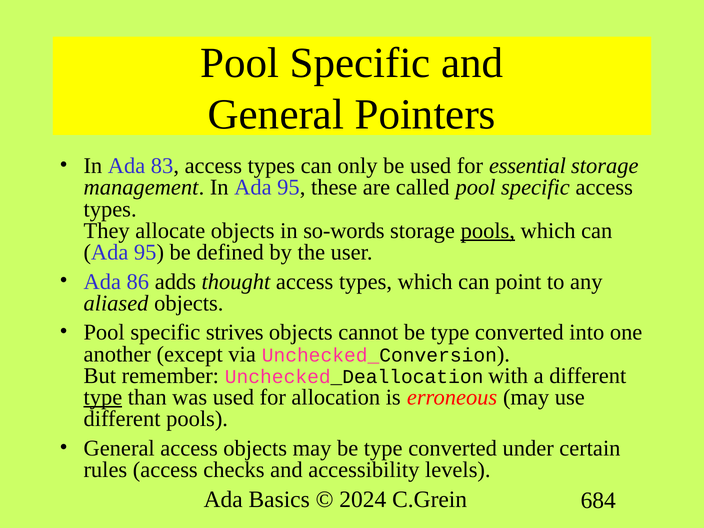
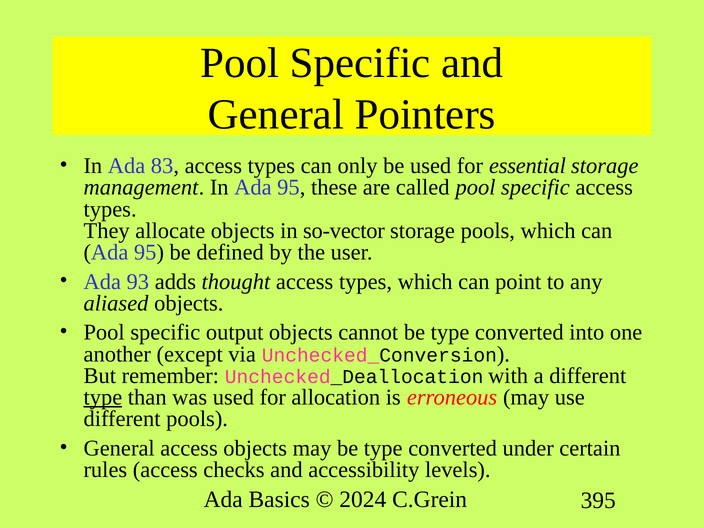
so-words: so-words -> so-vector
pools at (488, 231) underline: present -> none
86: 86 -> 93
strives: strives -> output
684: 684 -> 395
